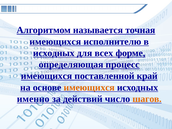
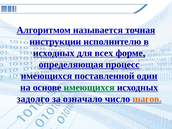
имеющихся at (55, 42): имеющихся -> инструкции
край: край -> один
имеющихся at (89, 87) colour: orange -> green
именно: именно -> задолго
действий: действий -> означало
